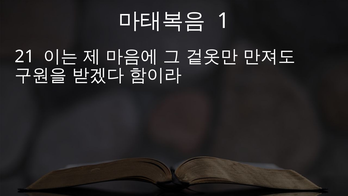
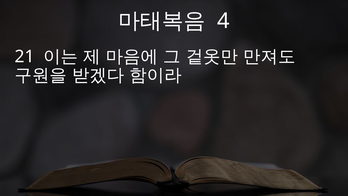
1: 1 -> 4
